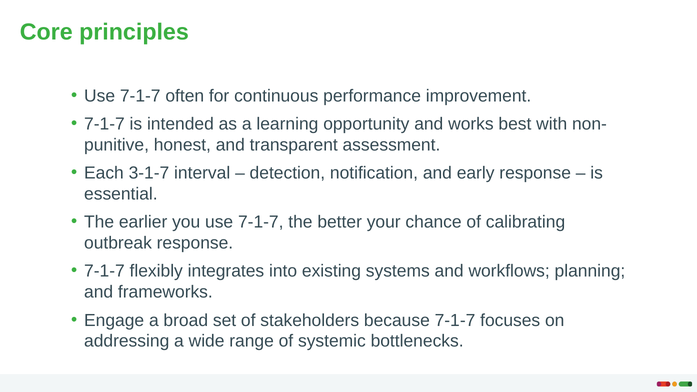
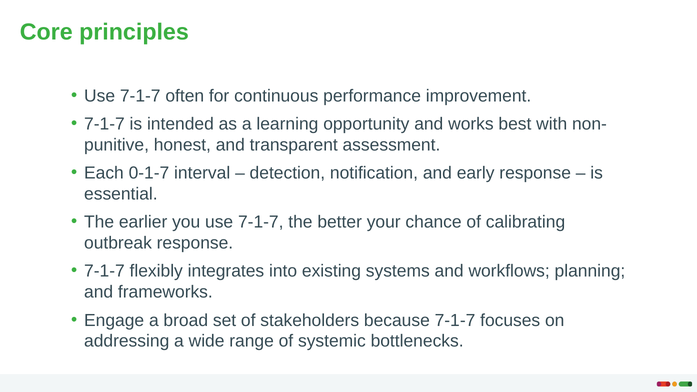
3-1-7: 3-1-7 -> 0-1-7
